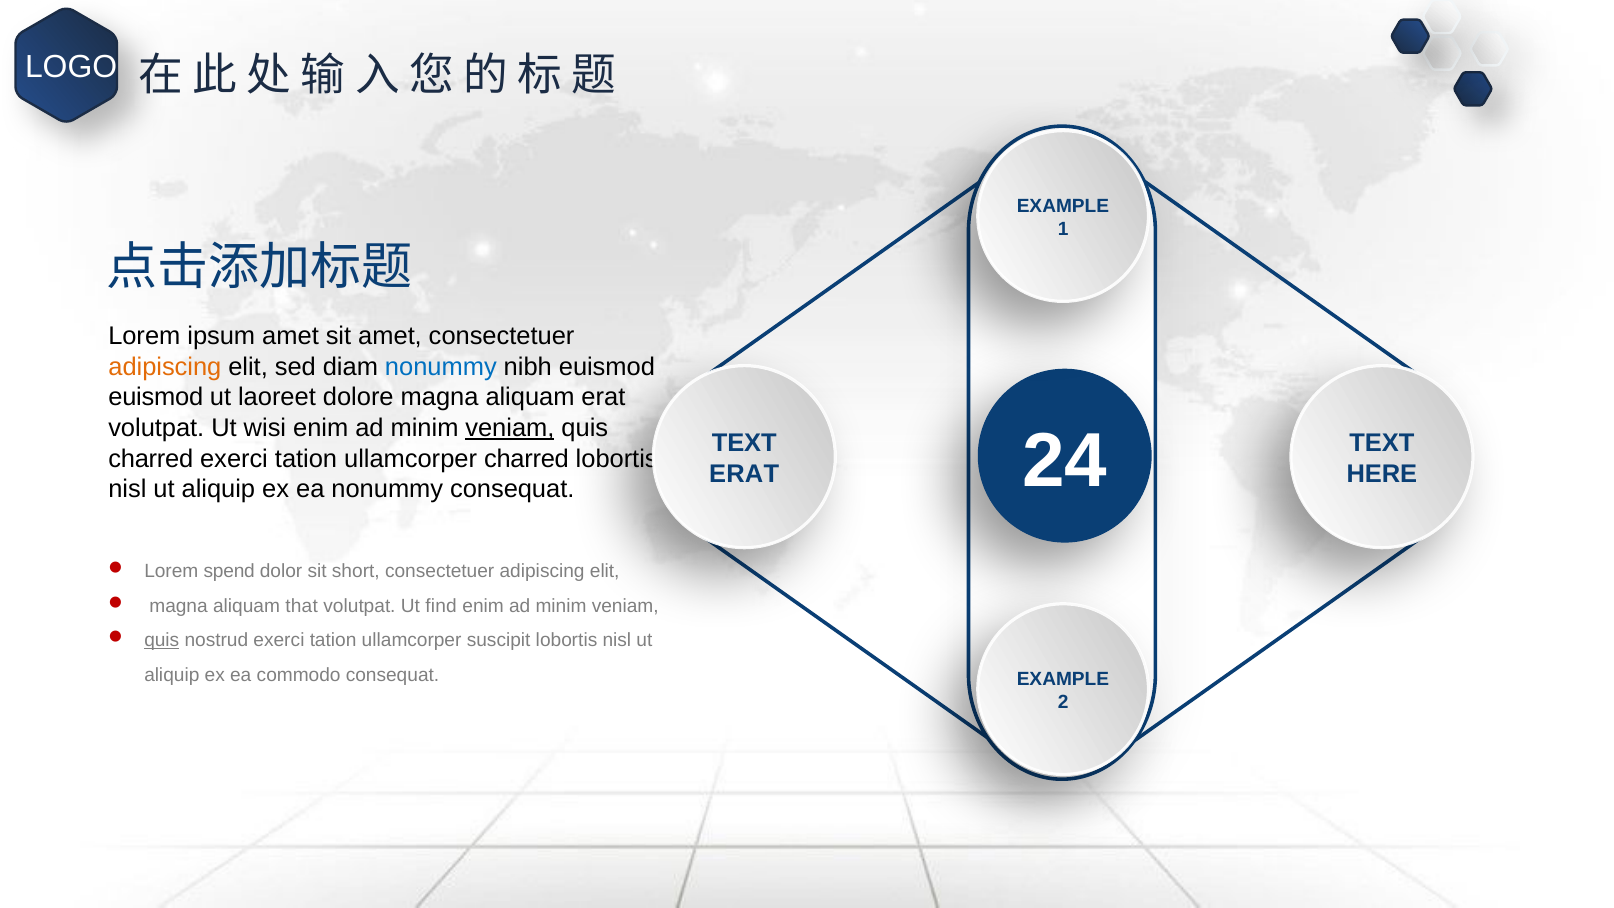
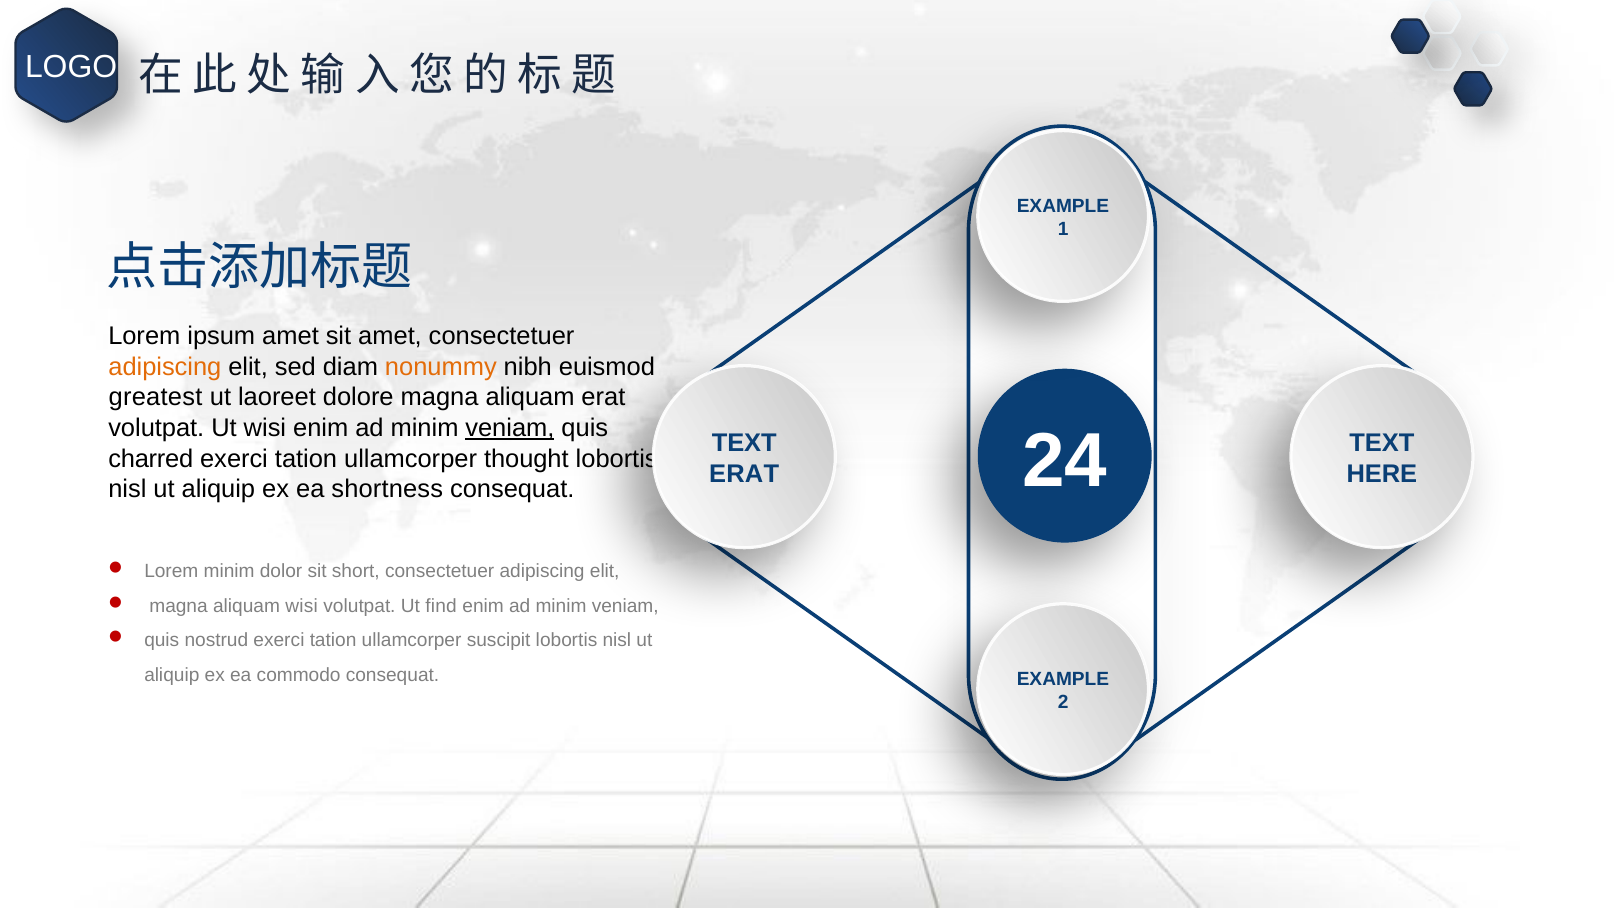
nonummy at (441, 367) colour: blue -> orange
euismod at (156, 397): euismod -> greatest
ullamcorper charred: charred -> thought
ea nonummy: nonummy -> shortness
Lorem spend: spend -> minim
aliquam that: that -> wisi
quis at (162, 640) underline: present -> none
